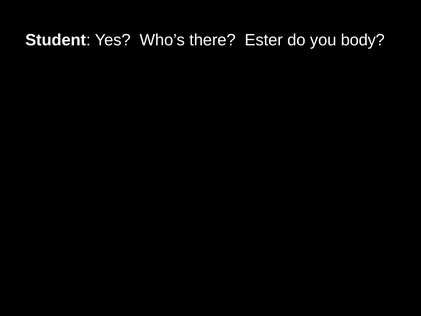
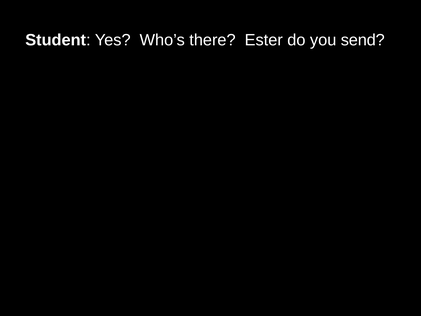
body: body -> send
